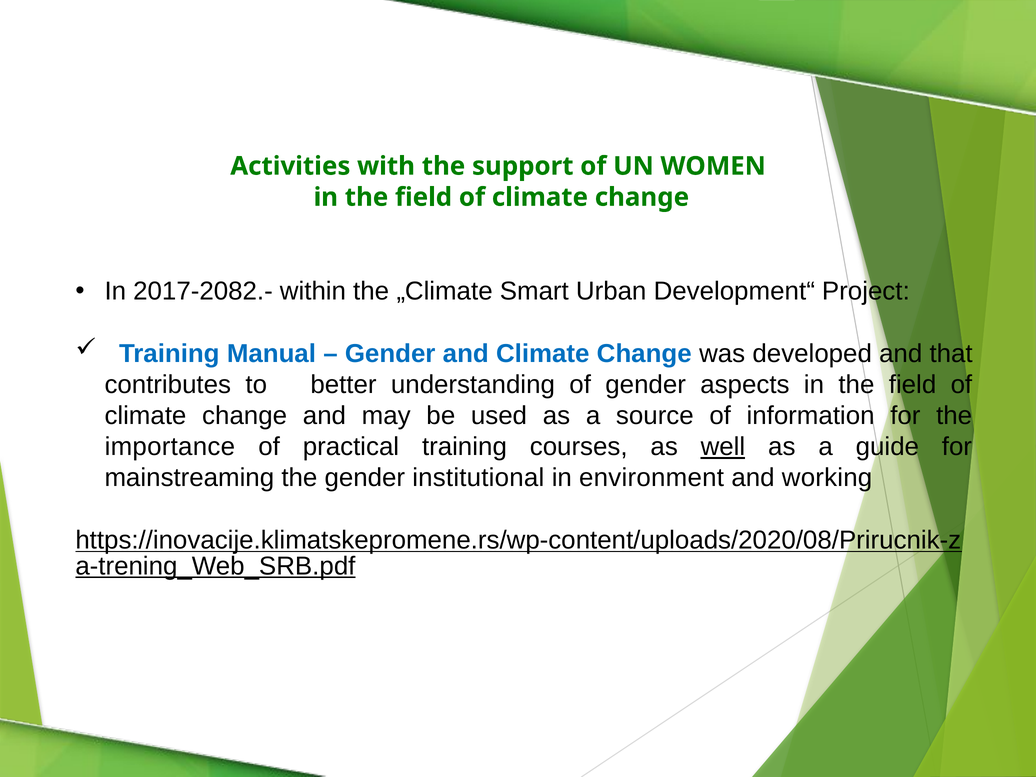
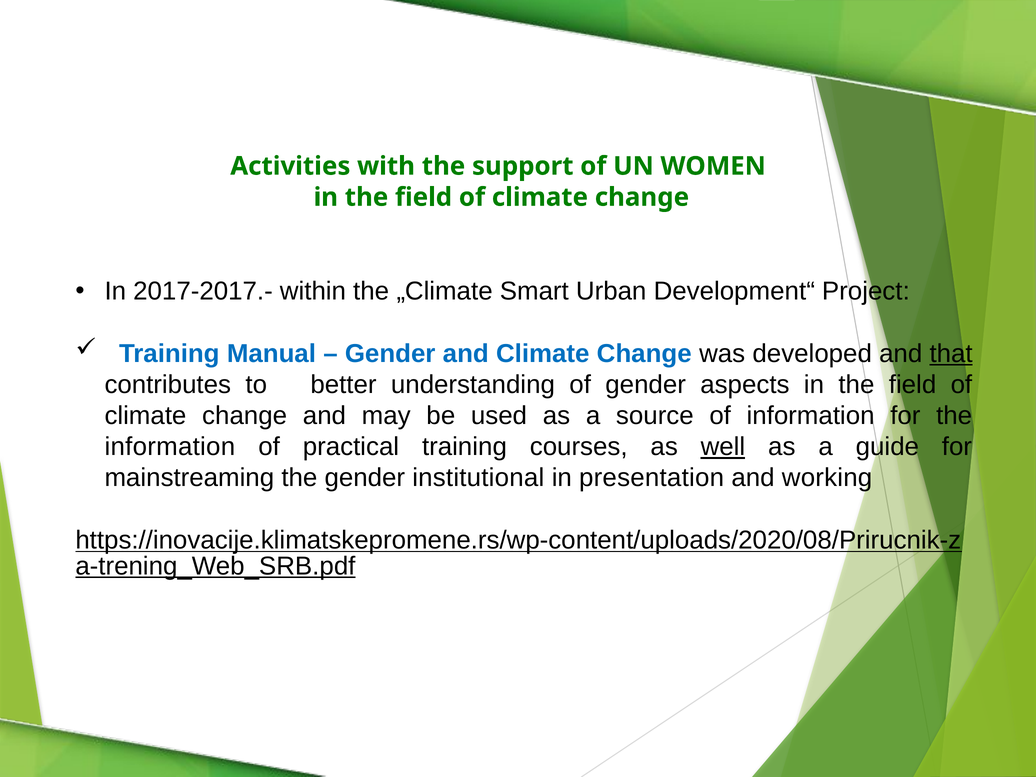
2017-2082.-: 2017-2082.- -> 2017-2017.-
that underline: none -> present
importance at (170, 447): importance -> information
environment: environment -> presentation
